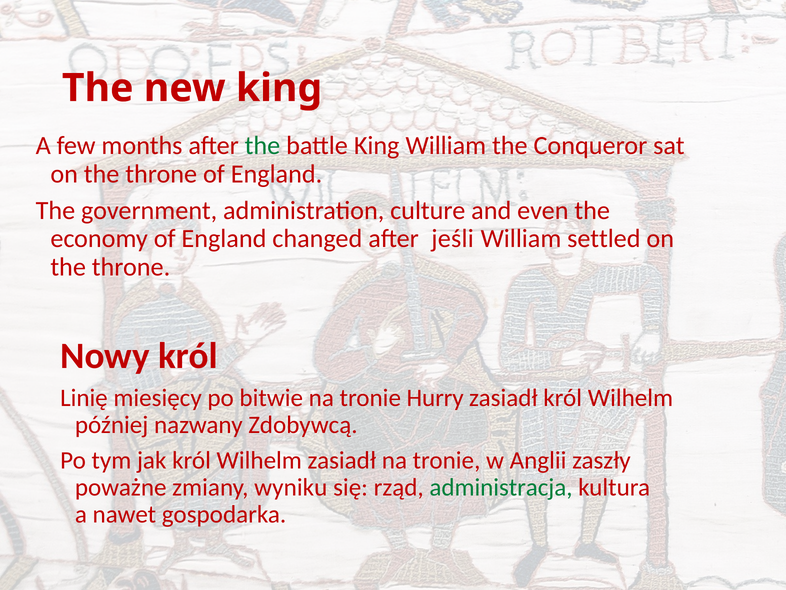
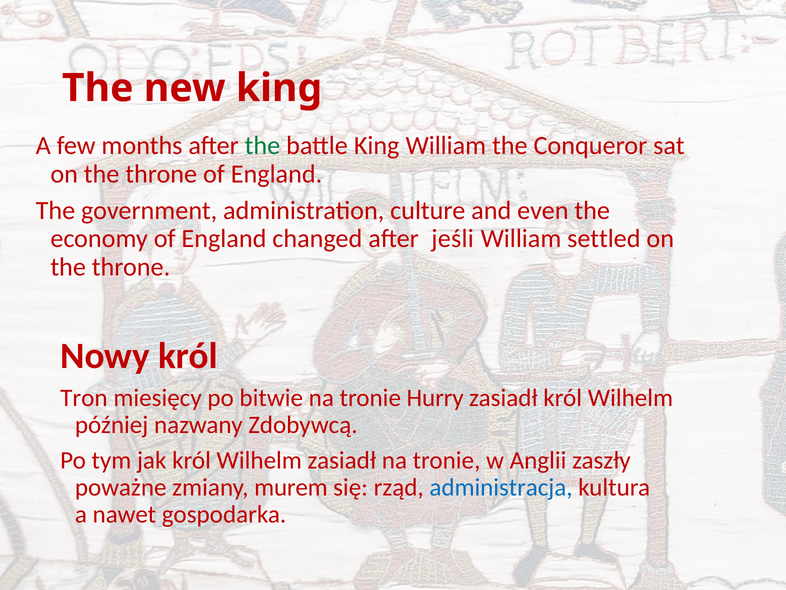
Linię: Linię -> Tron
wyniku: wyniku -> murem
administracja colour: green -> blue
